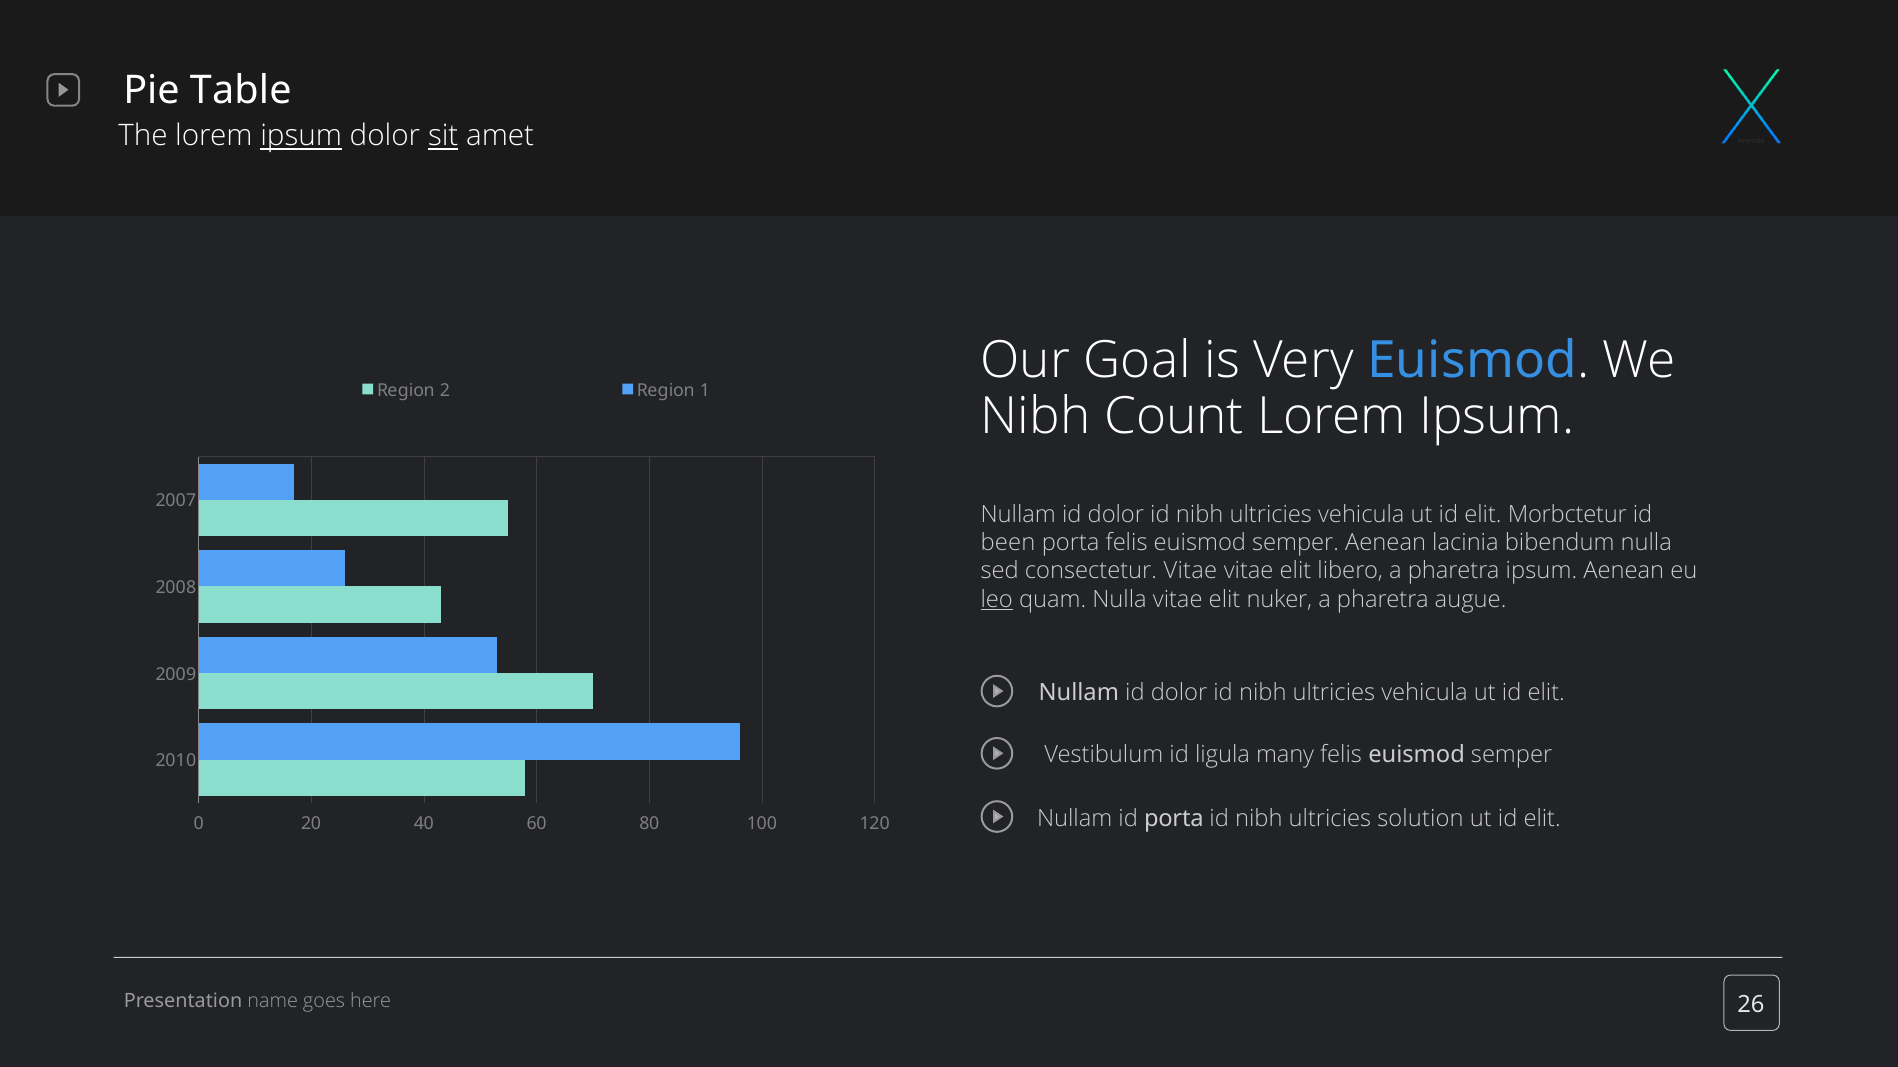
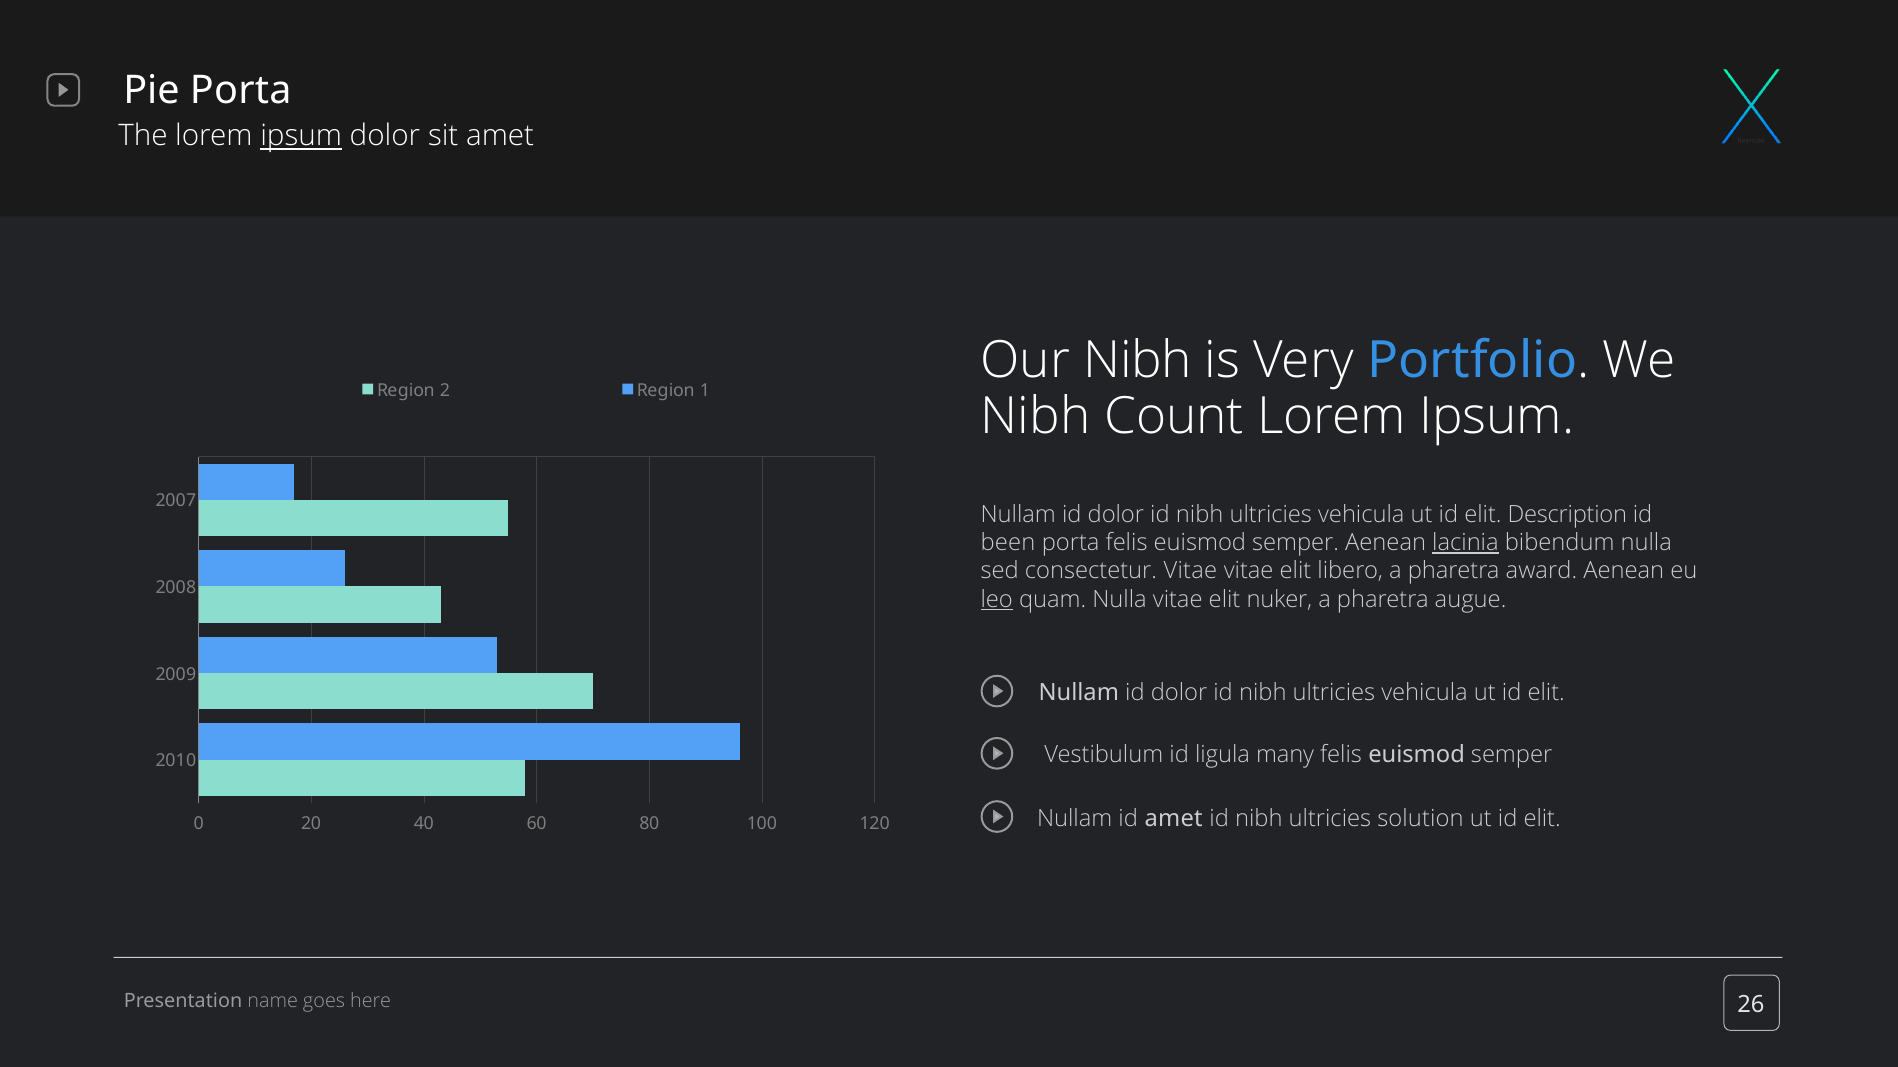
Pie Table: Table -> Porta
sit underline: present -> none
Our Goal: Goal -> Nibh
Very Euismod: Euismod -> Portfolio
Morbctetur: Morbctetur -> Description
lacinia underline: none -> present
pharetra ipsum: ipsum -> award
id porta: porta -> amet
